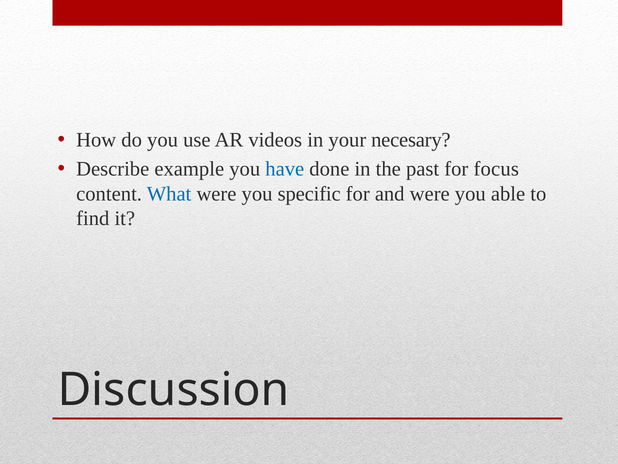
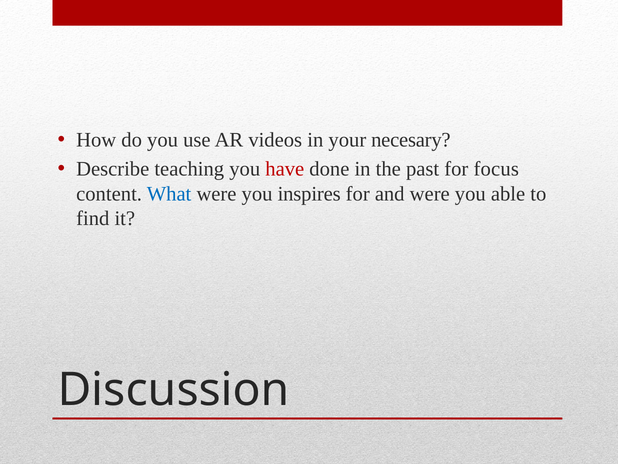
example: example -> teaching
have colour: blue -> red
specific: specific -> inspires
